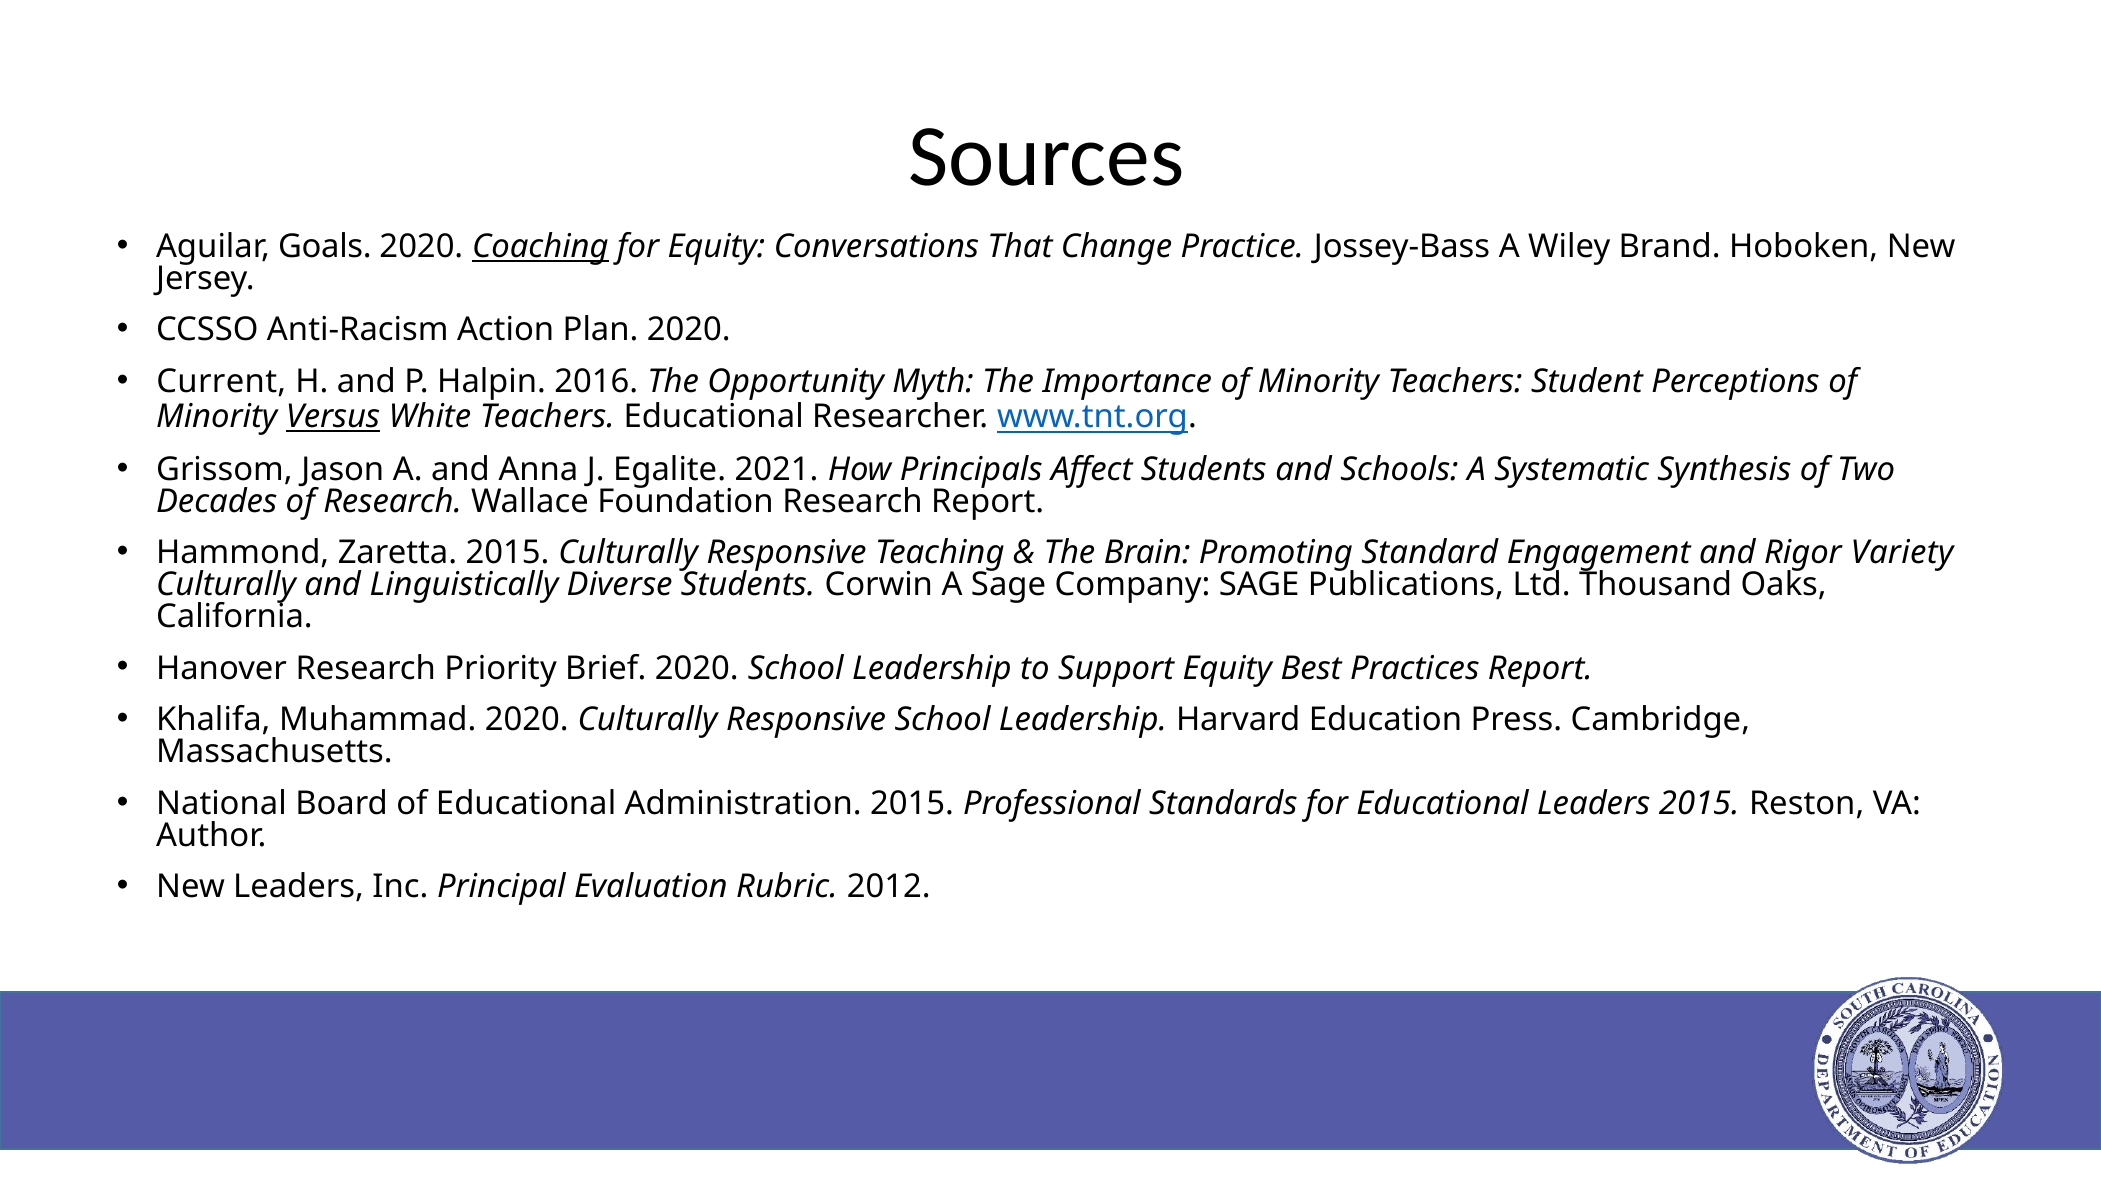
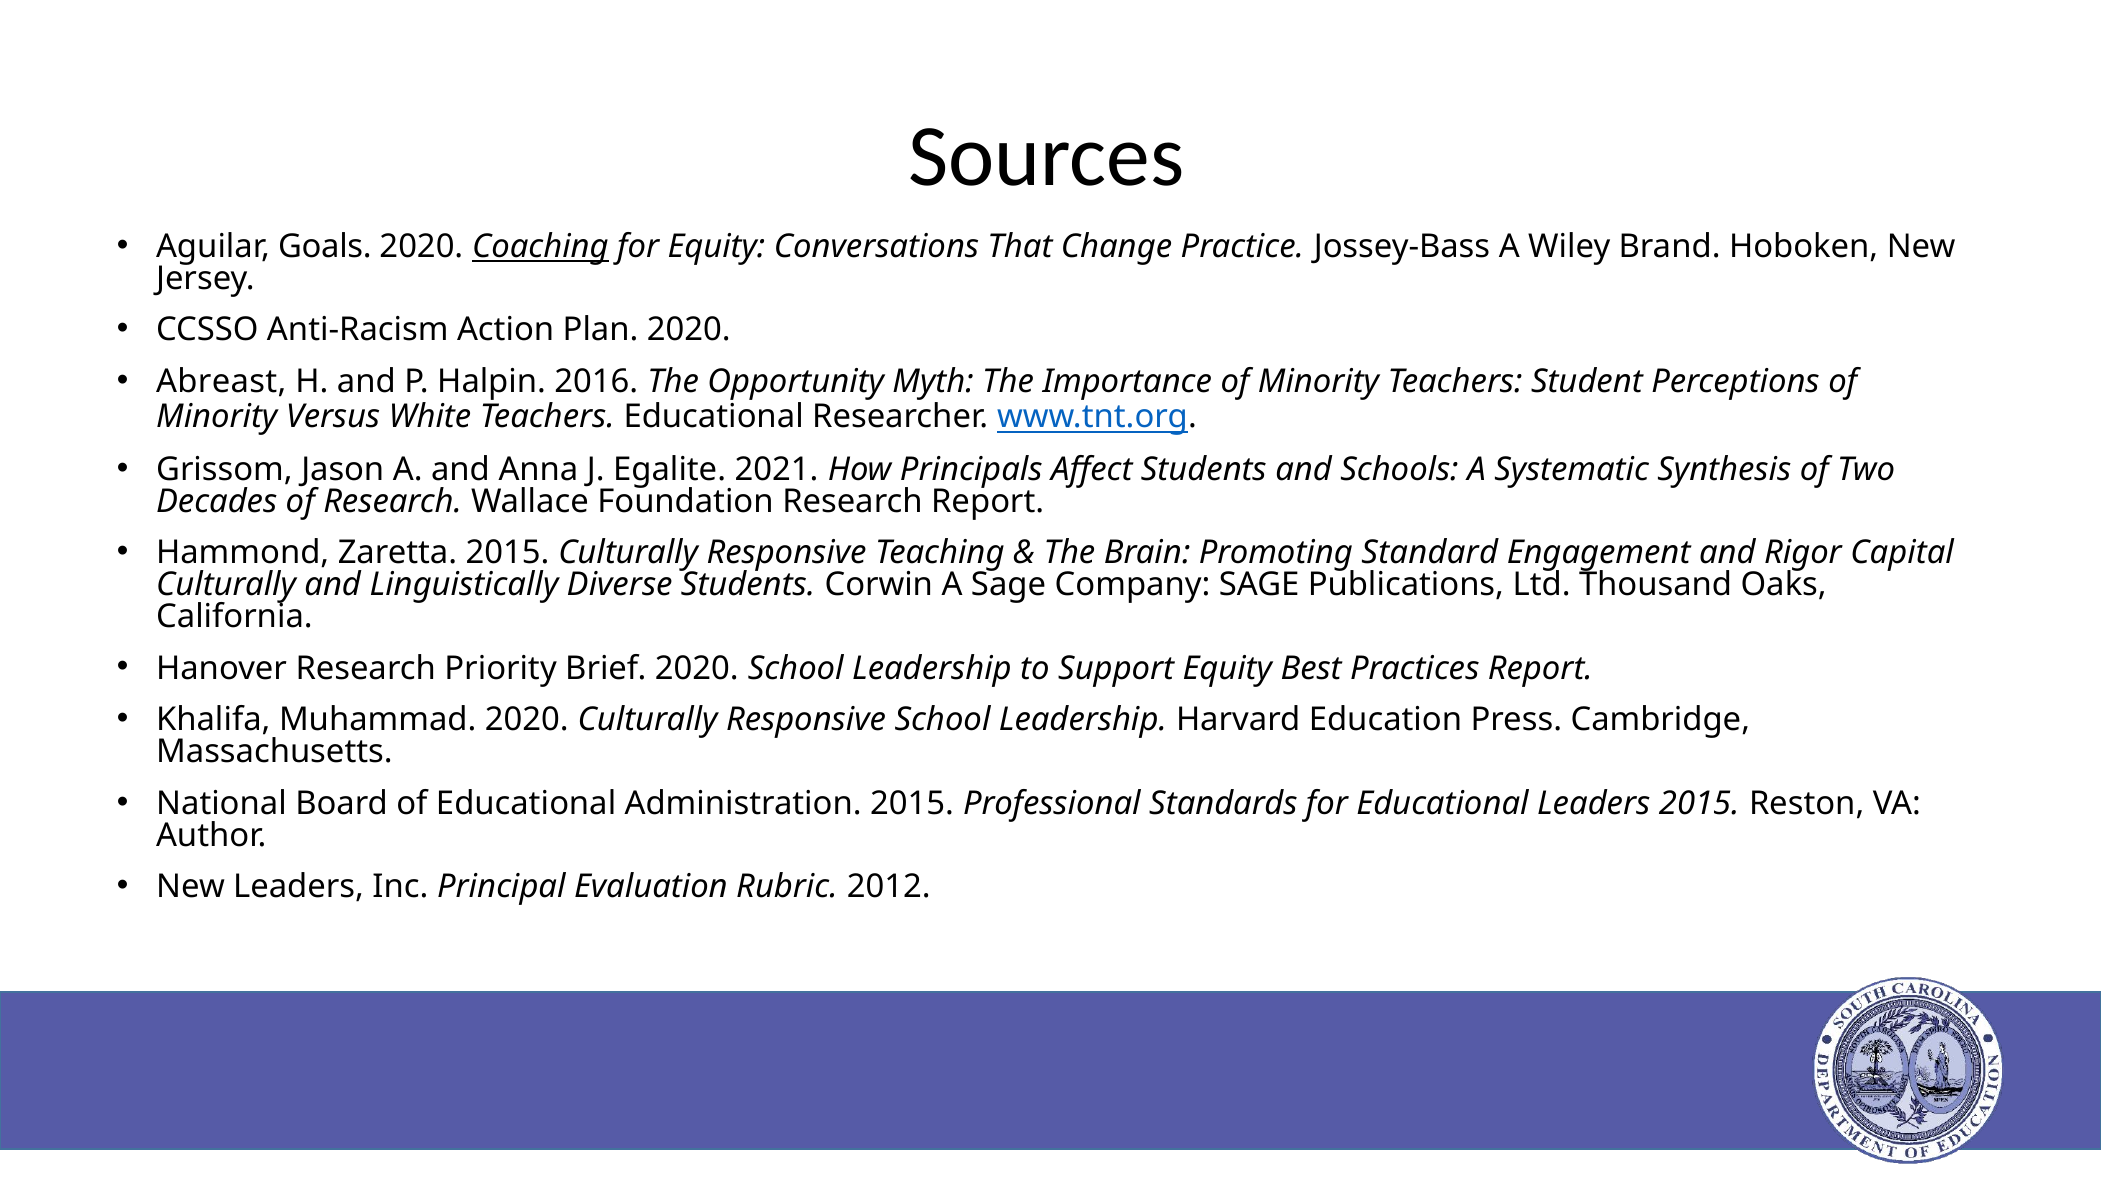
Current: Current -> Abreast
Versus underline: present -> none
Variety: Variety -> Capital
